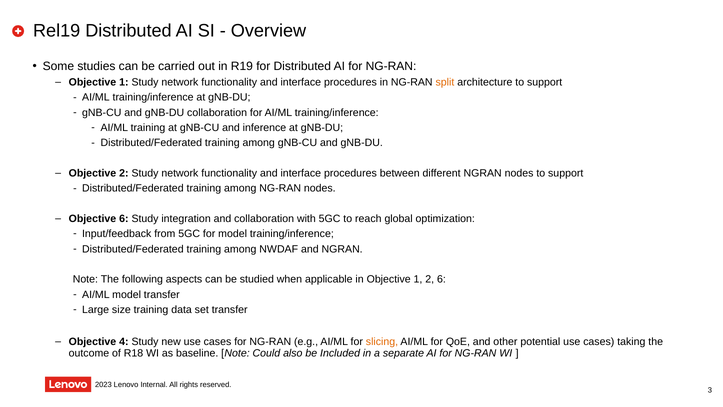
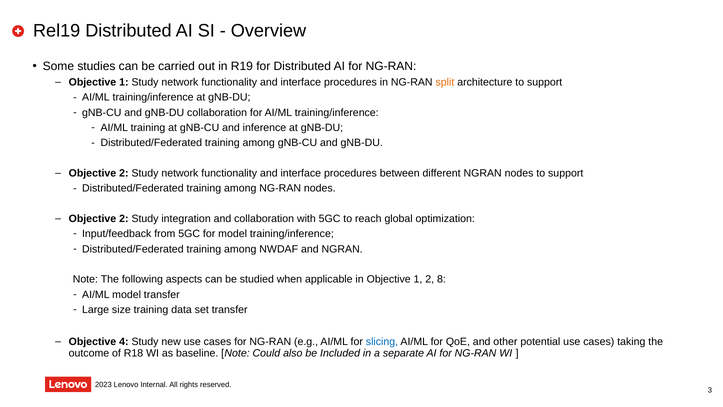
6 at (124, 219): 6 -> 2
2 6: 6 -> 8
slicing colour: orange -> blue
